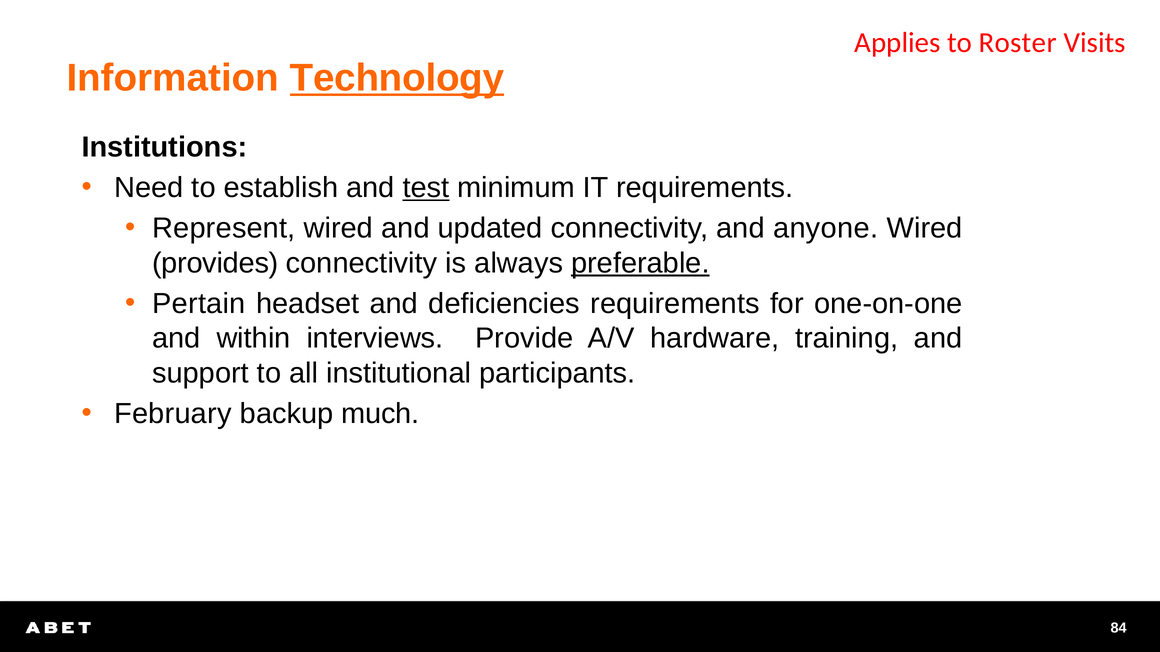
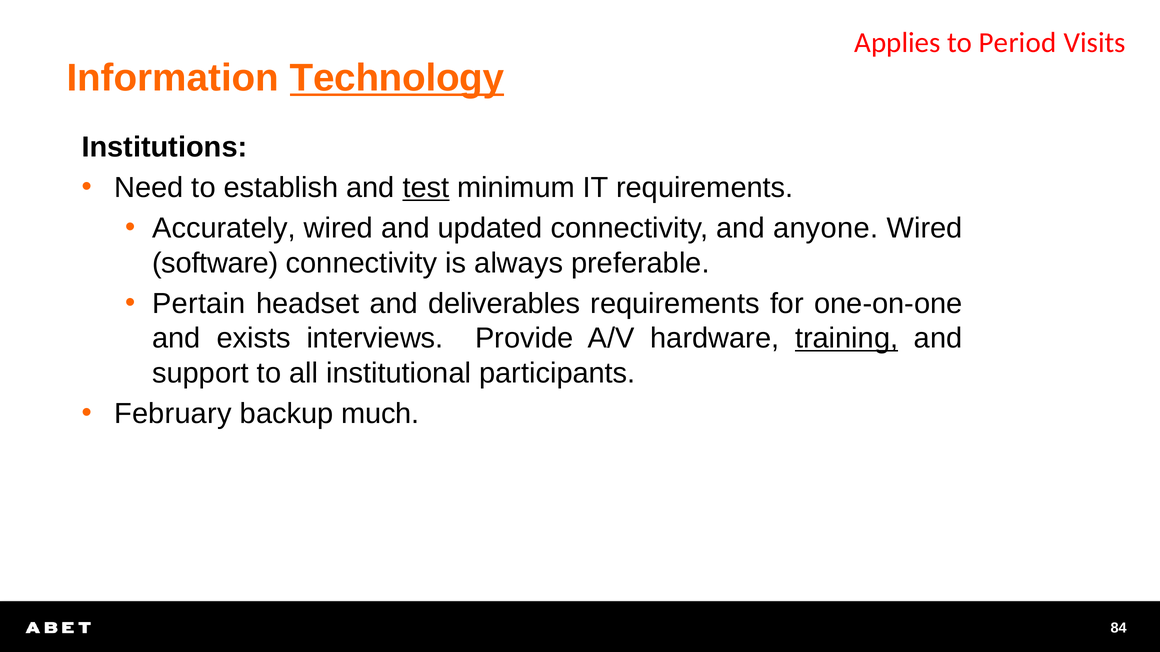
Roster: Roster -> Period
Represent: Represent -> Accurately
provides: provides -> software
preferable underline: present -> none
deficiencies: deficiencies -> deliverables
within: within -> exists
training underline: none -> present
